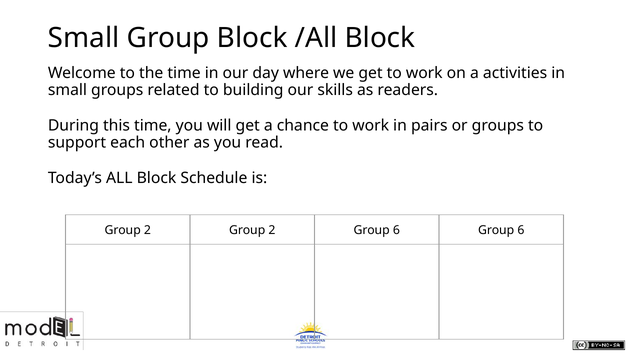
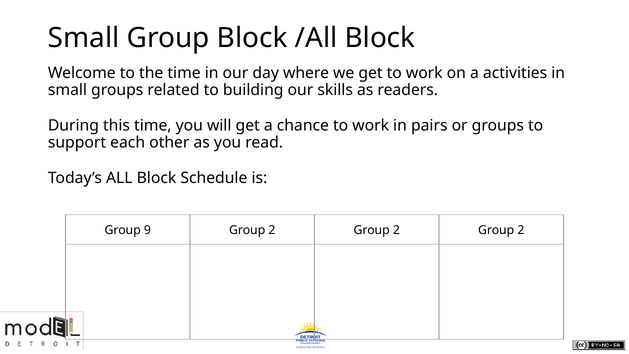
2 at (147, 230): 2 -> 9
6 at (396, 230): 6 -> 2
6 at (521, 230): 6 -> 2
